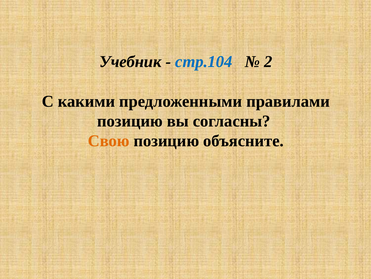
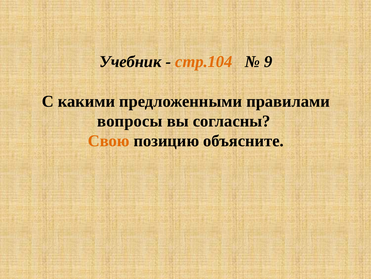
стр.104 colour: blue -> orange
2: 2 -> 9
позицию at (130, 121): позицию -> вопросы
